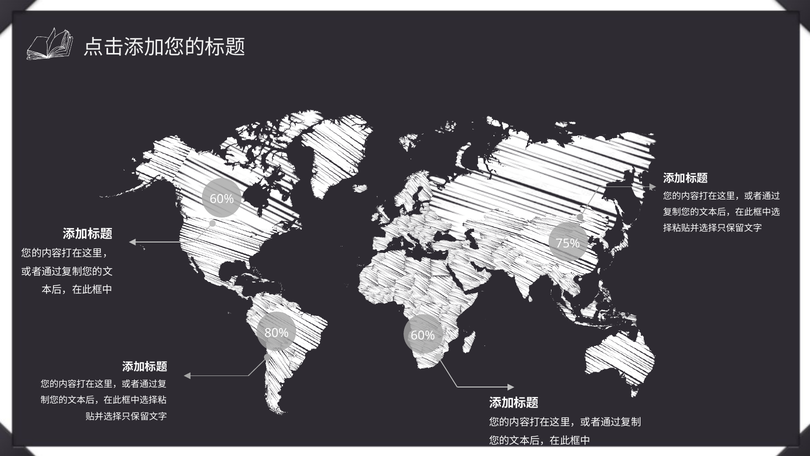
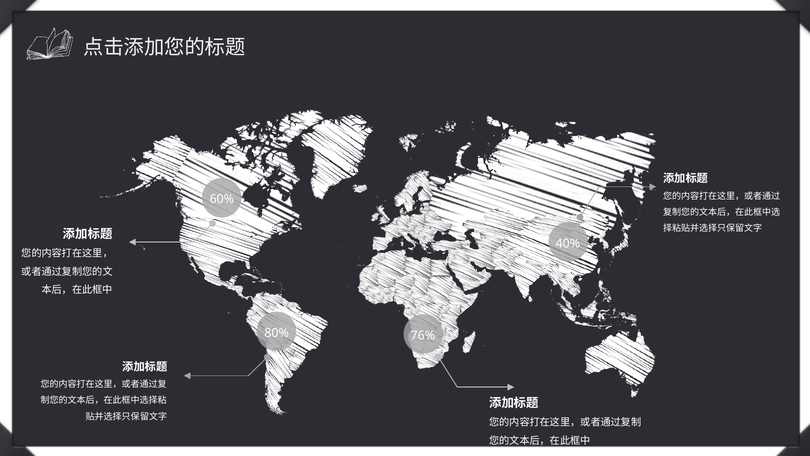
75%: 75% -> 40%
60% at (423, 335): 60% -> 76%
